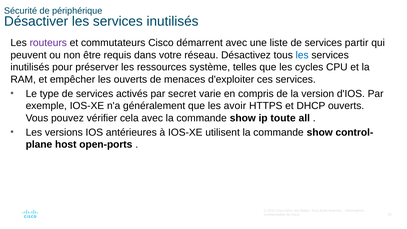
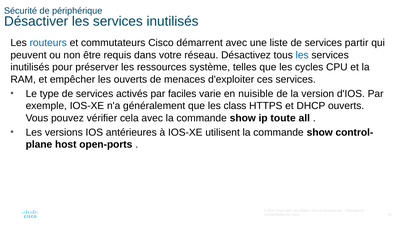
routeurs colour: purple -> blue
secret: secret -> faciles
compris: compris -> nuisible
avoir: avoir -> class
